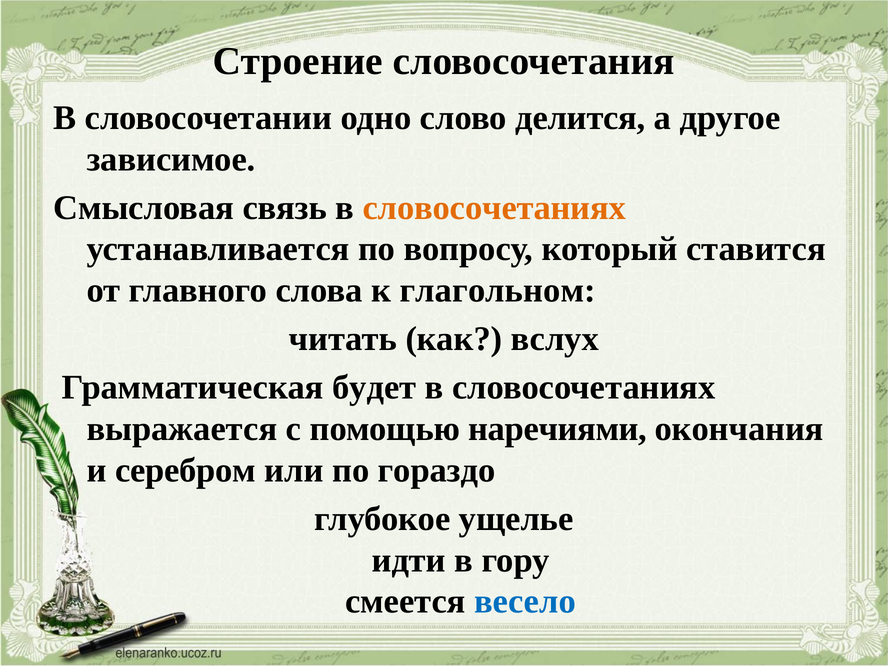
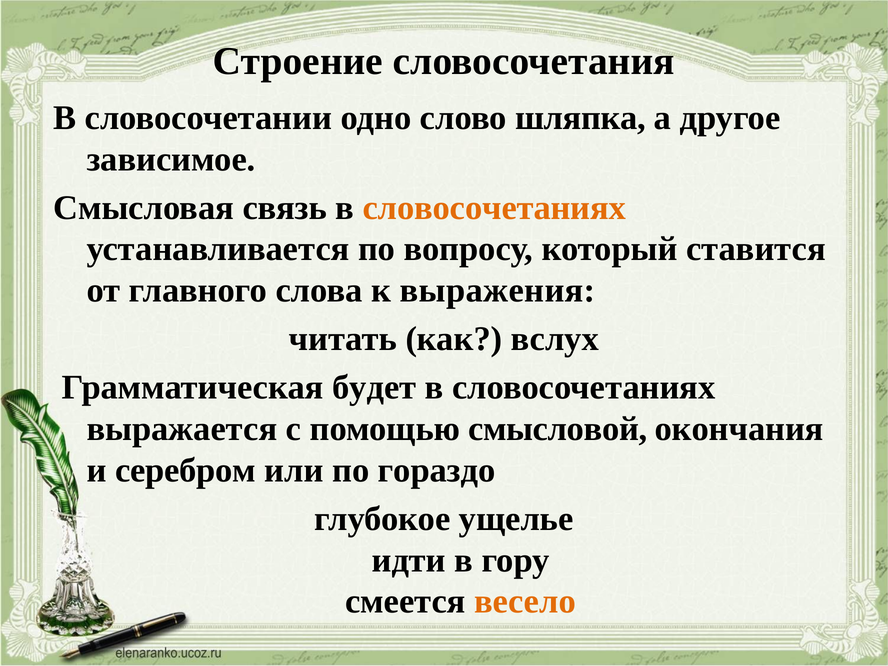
делится: делится -> шляпка
глагольном: глагольном -> выражения
наречиями: наречиями -> смысловой
весело colour: blue -> orange
